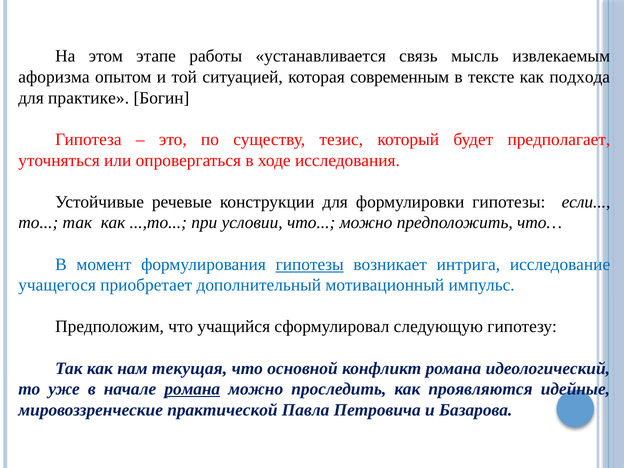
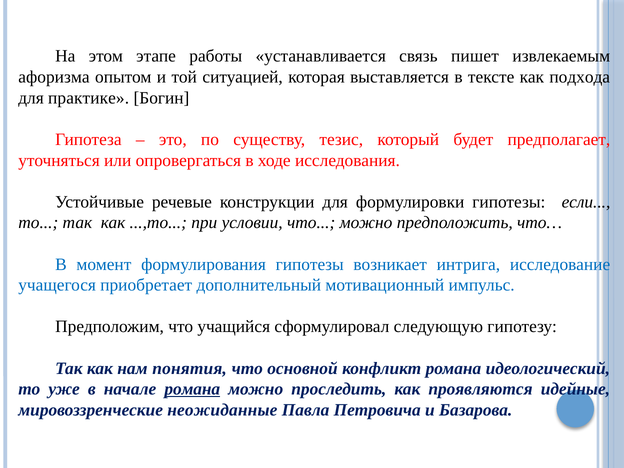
мысль: мысль -> пишет
современным: современным -> выставляется
гипотезы at (310, 264) underline: present -> none
текущая: текущая -> понятия
практической: практической -> неожиданные
